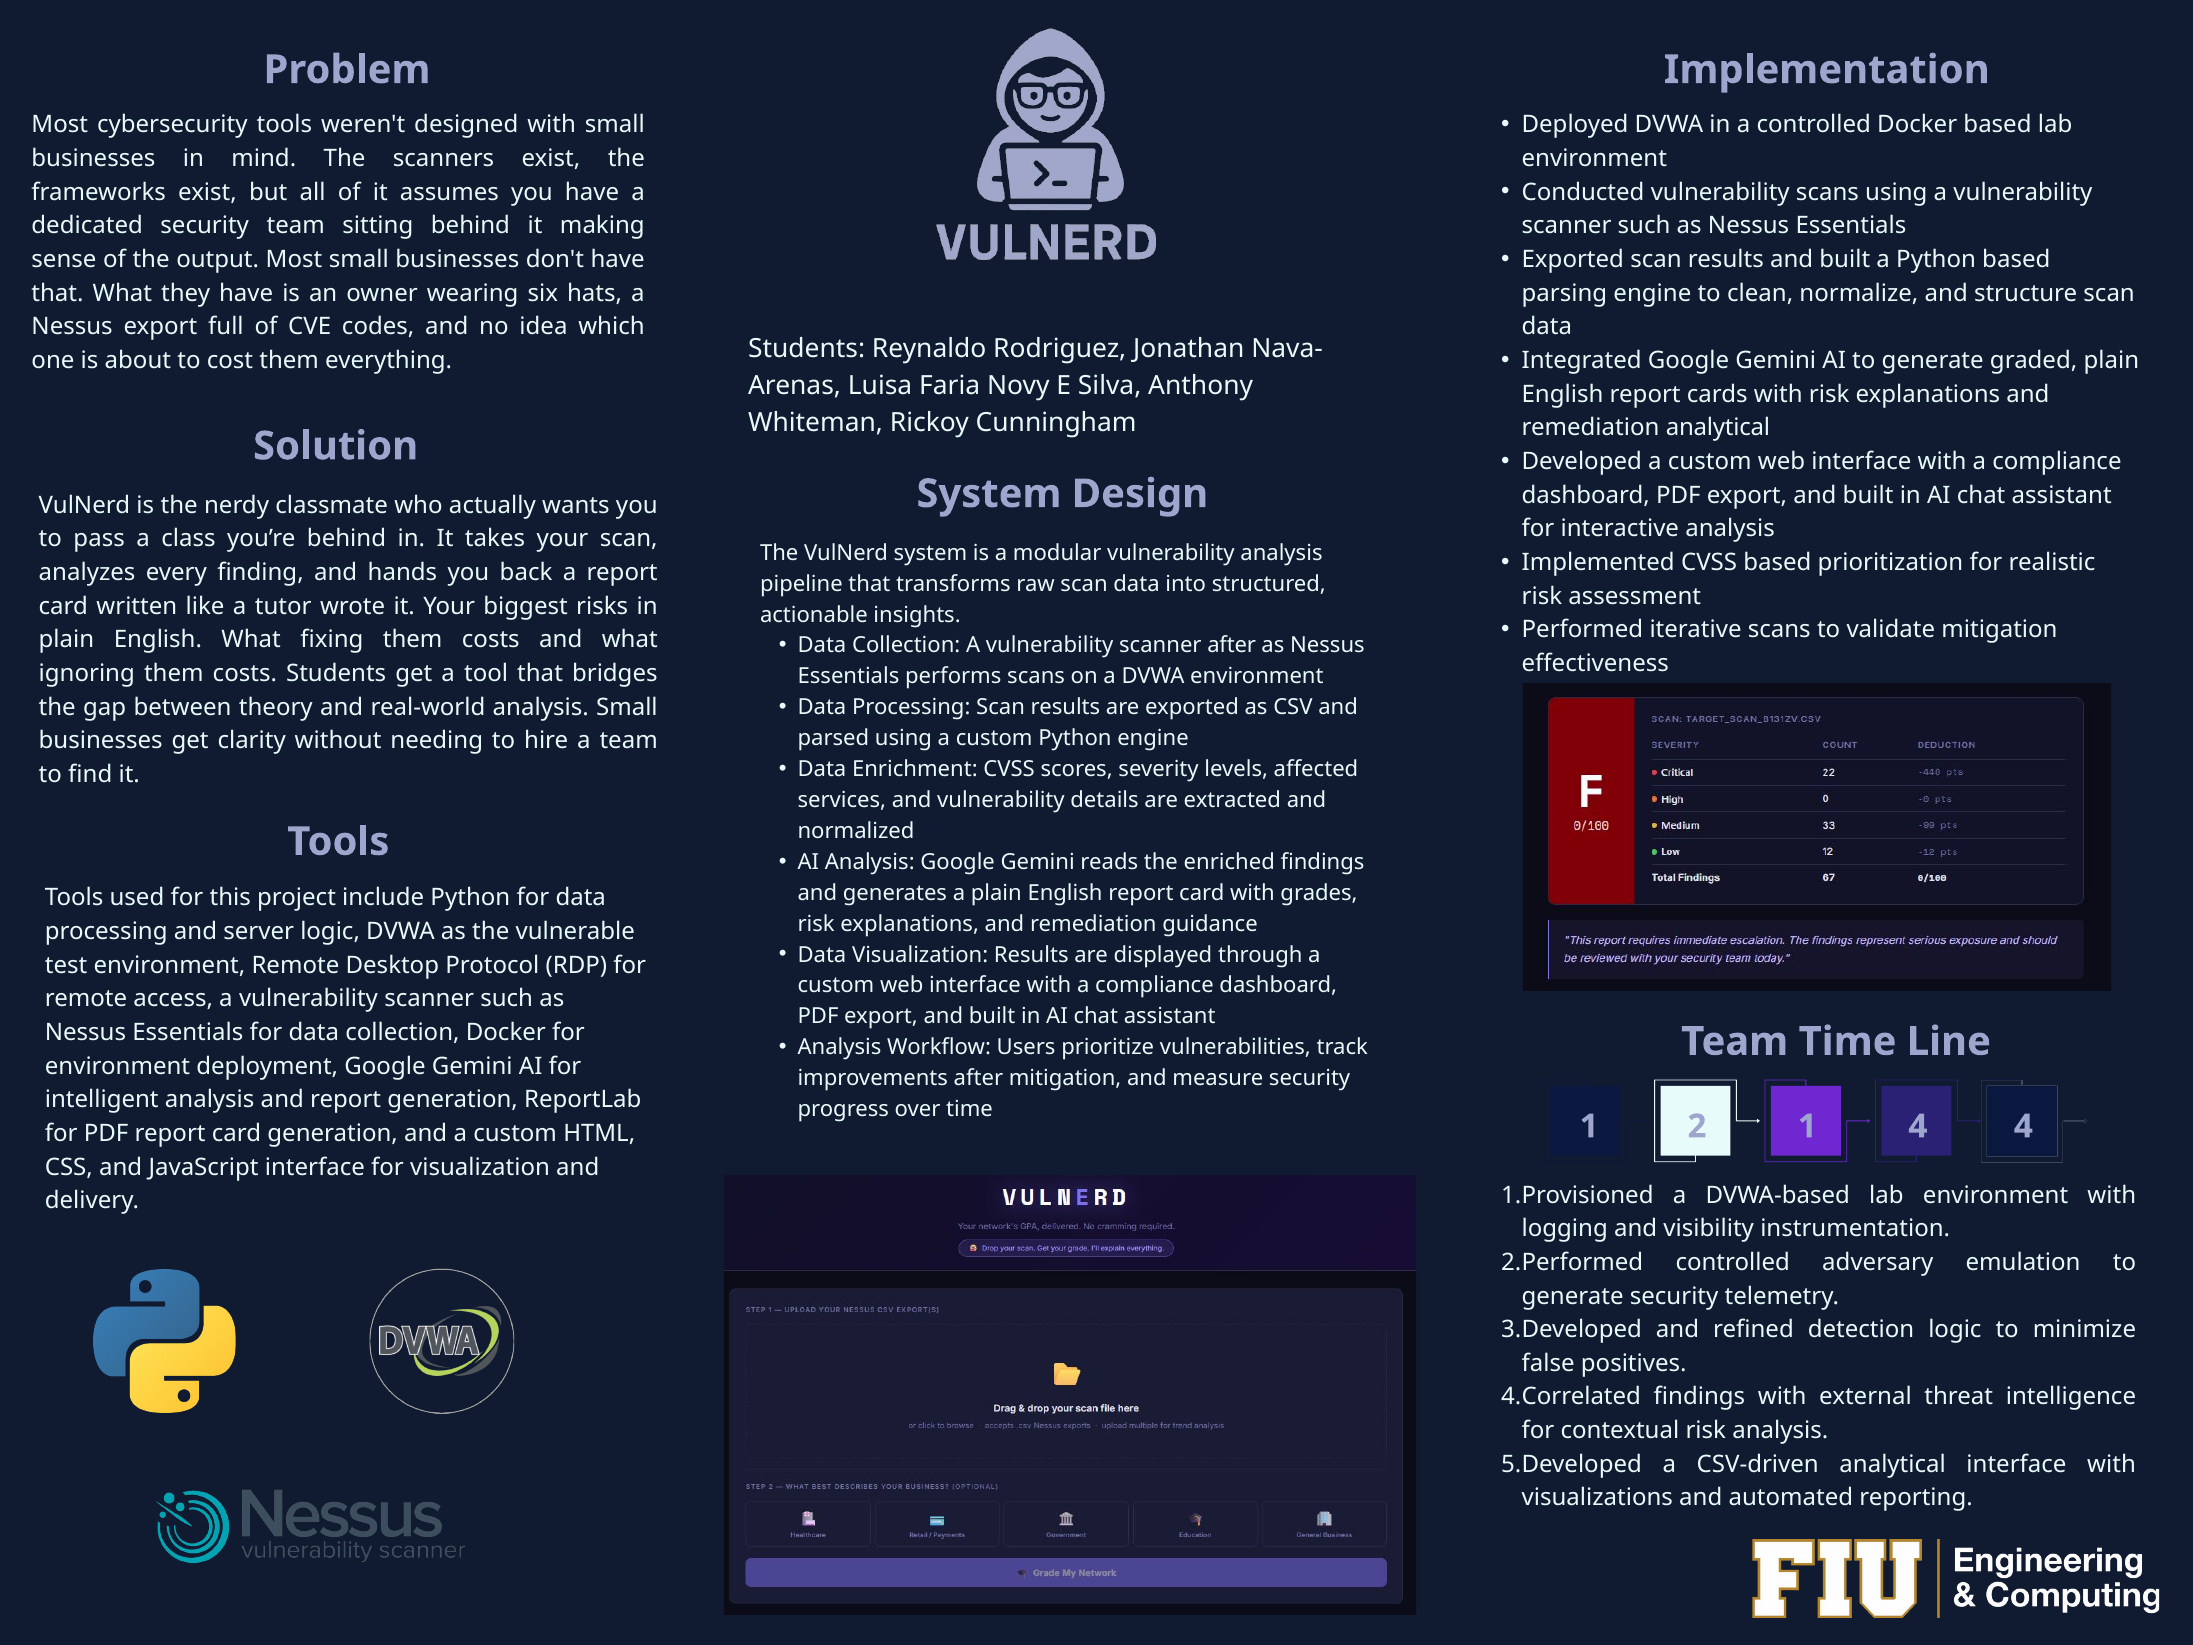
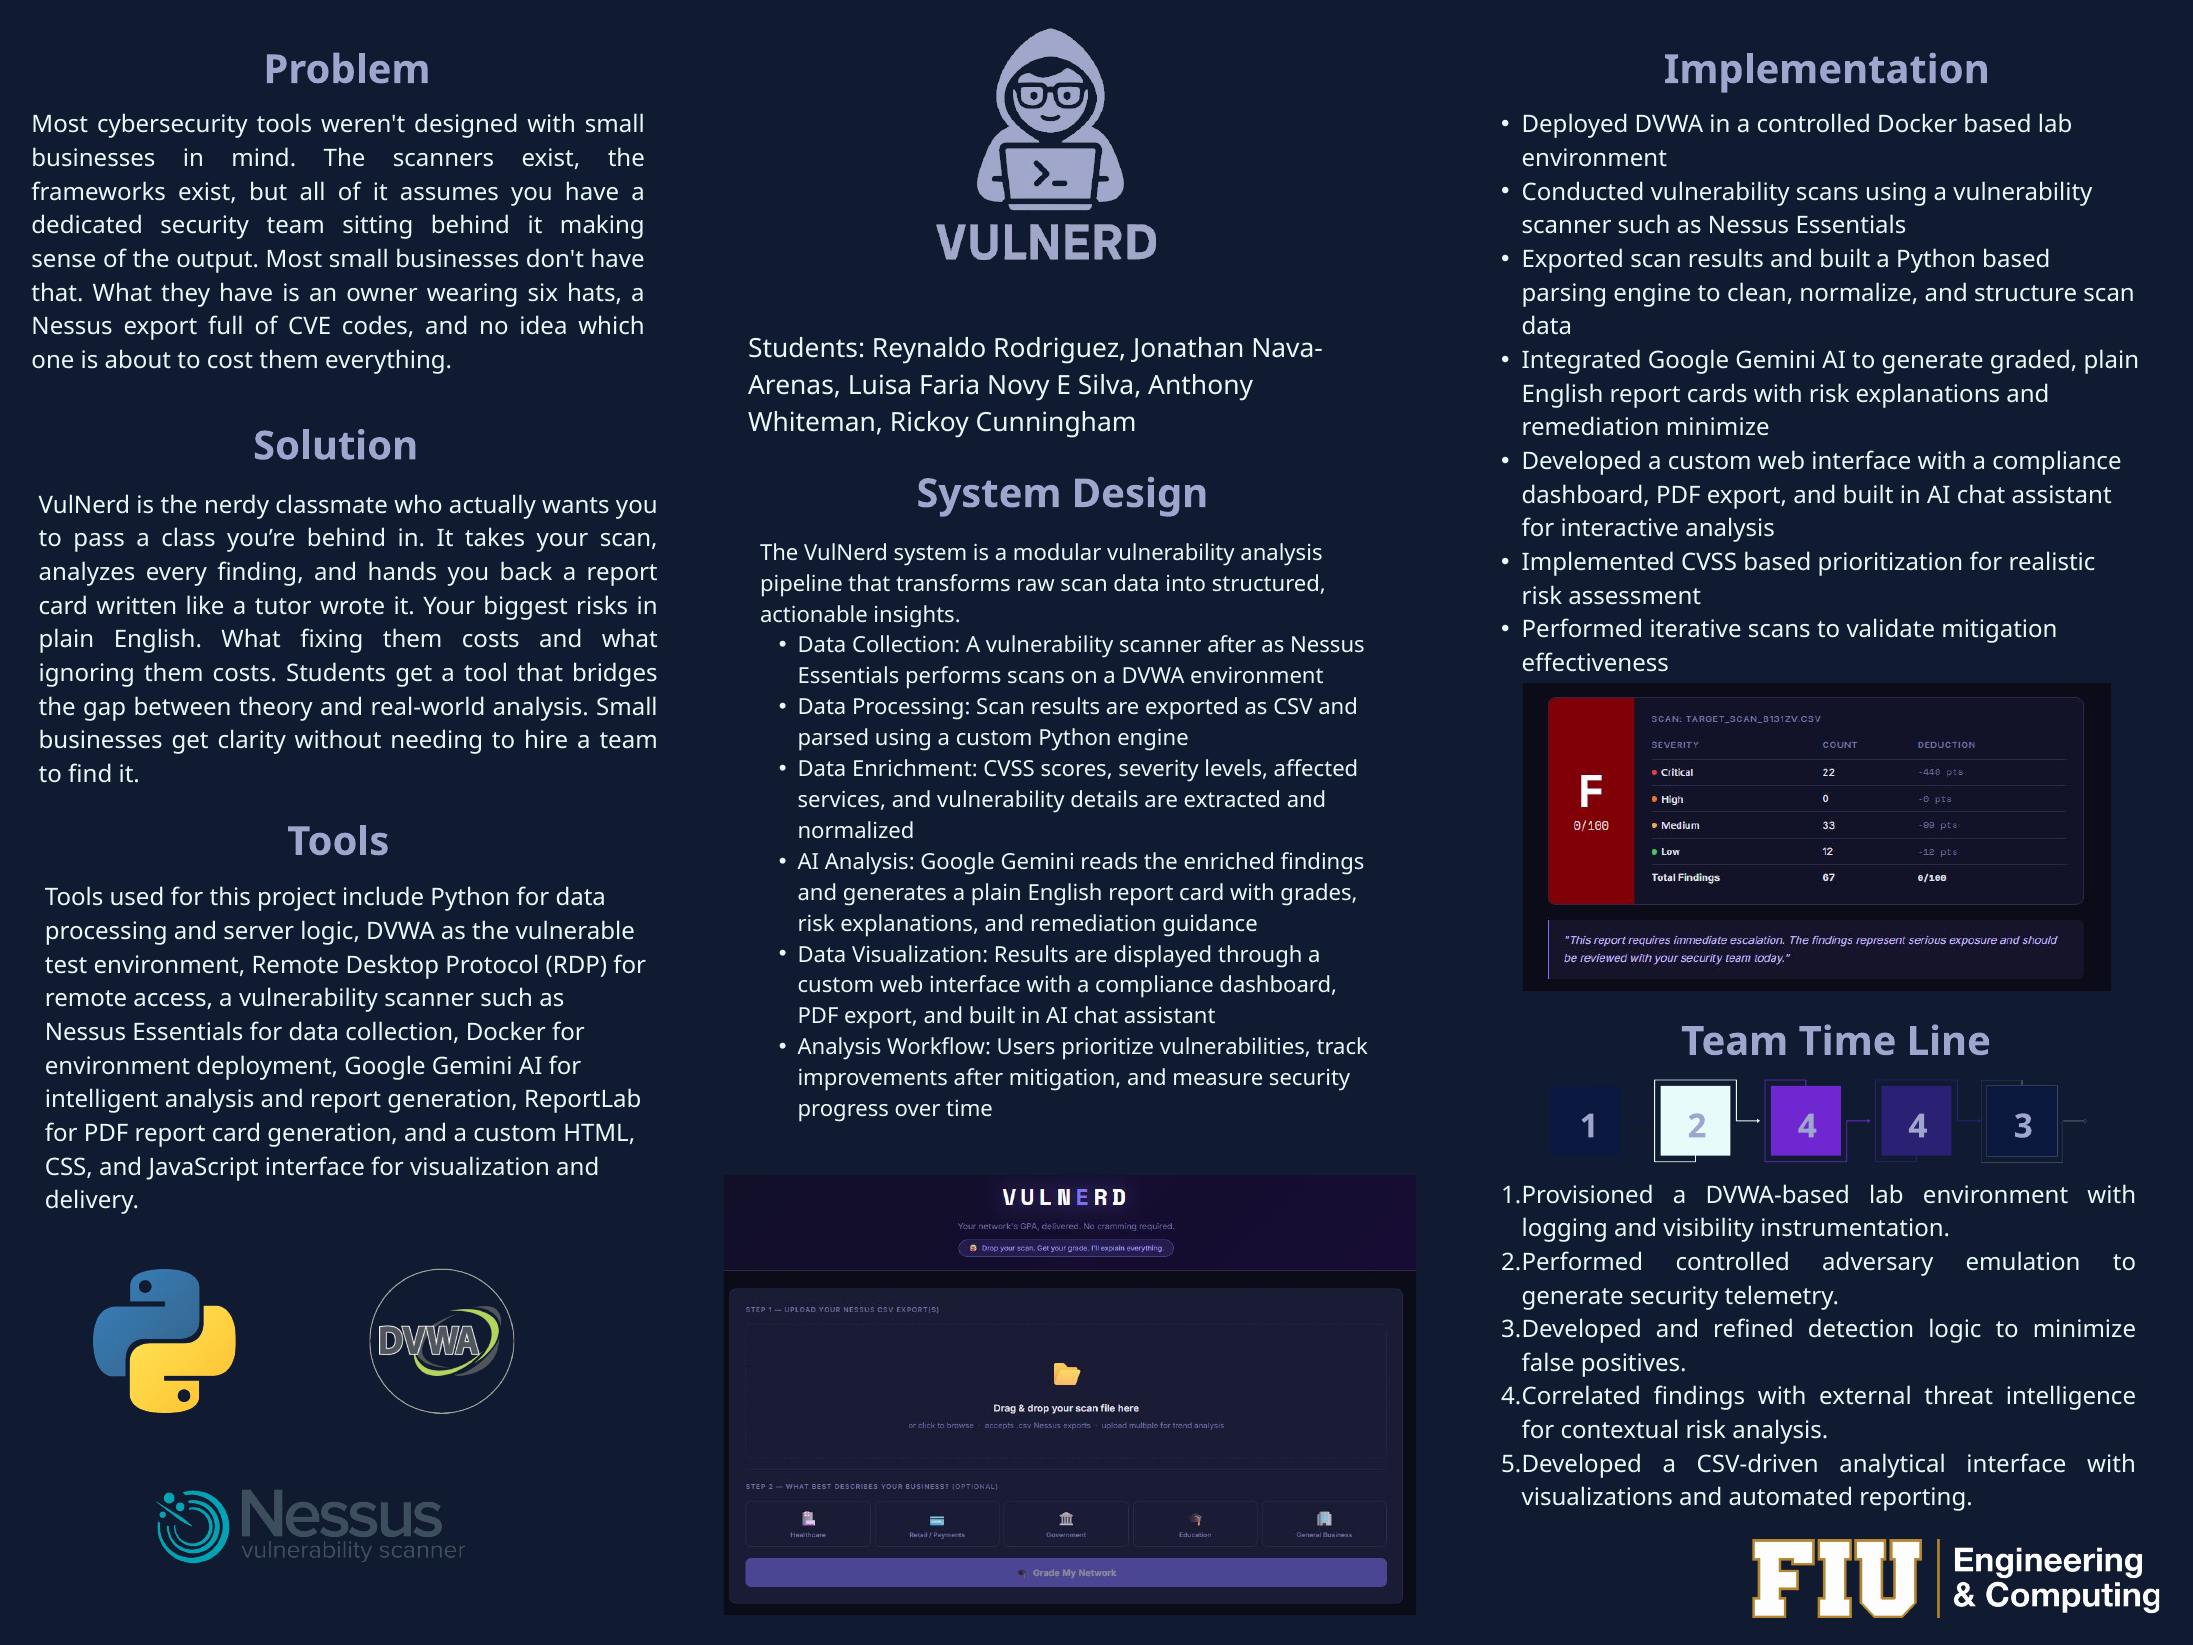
remediation analytical: analytical -> minimize
2 1: 1 -> 4
4 4: 4 -> 3
